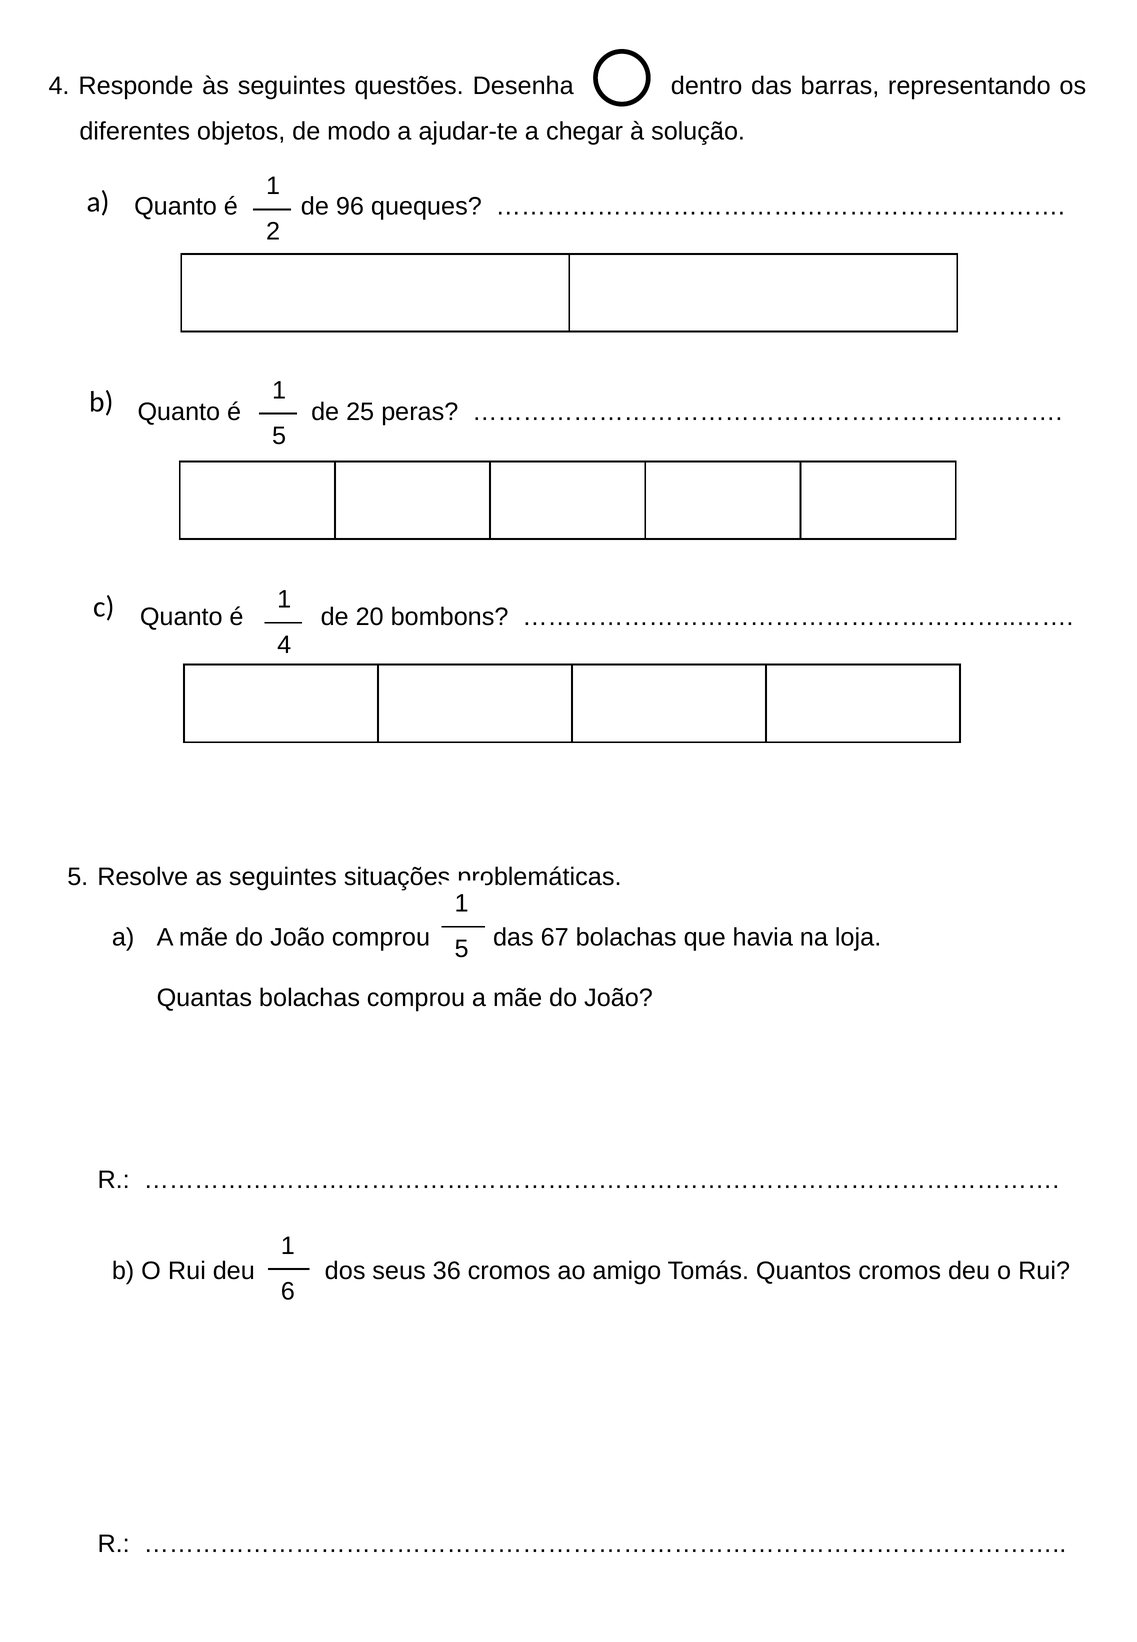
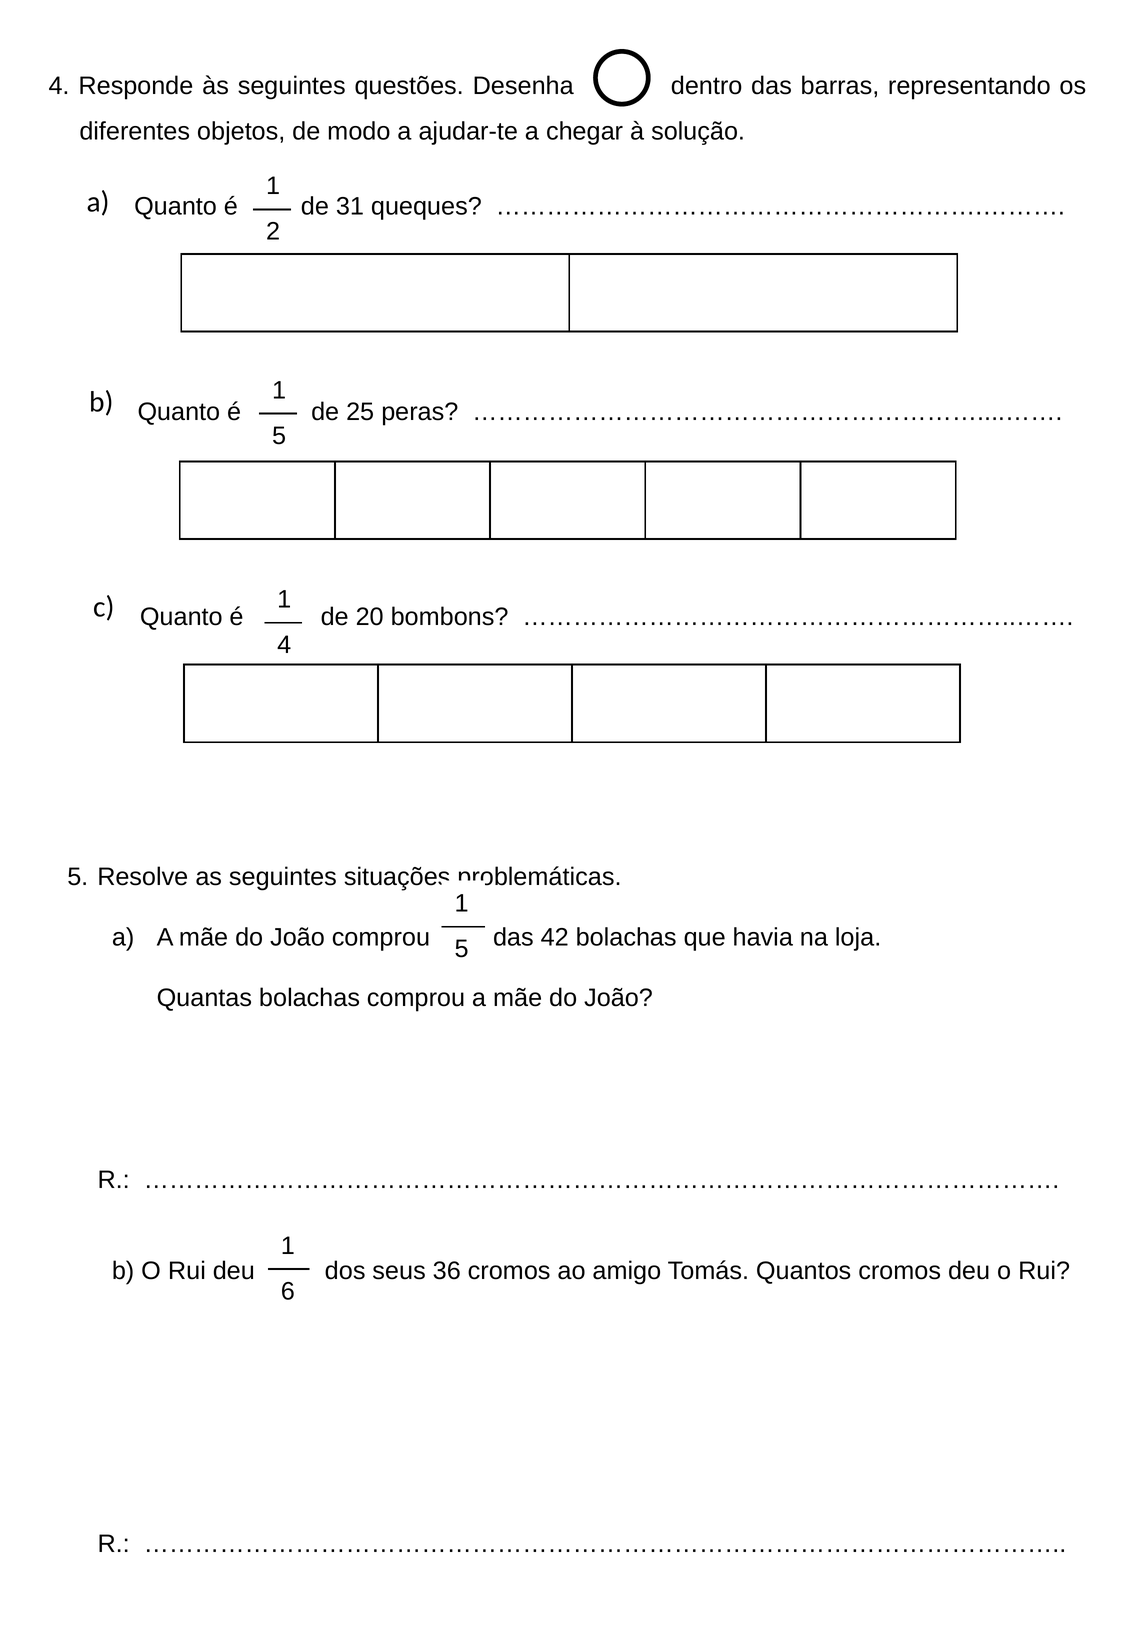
96: 96 -> 31
67: 67 -> 42
